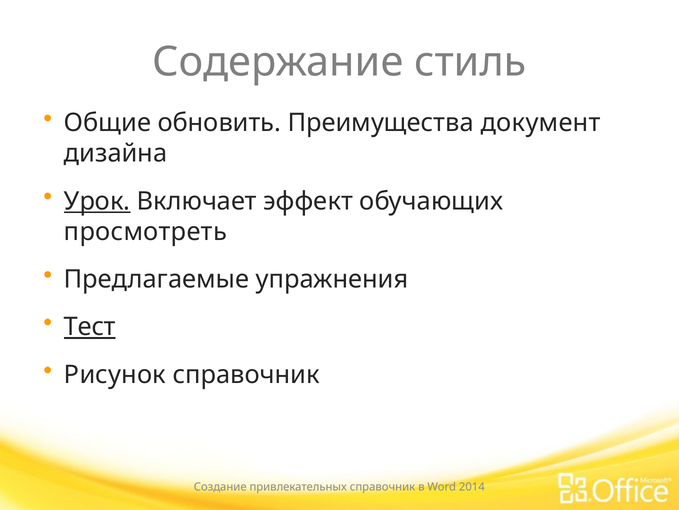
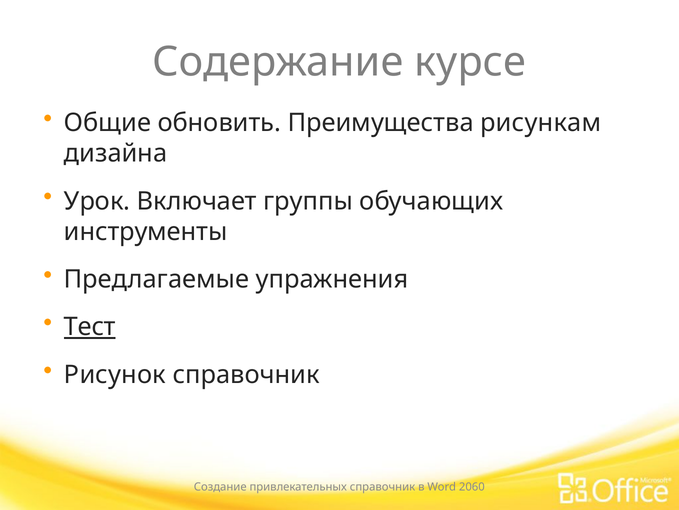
стиль: стиль -> курсе
документ: документ -> рисункам
Урок underline: present -> none
эффект: эффект -> группы
просмотреть: просмотреть -> инструменты
2014: 2014 -> 2060
